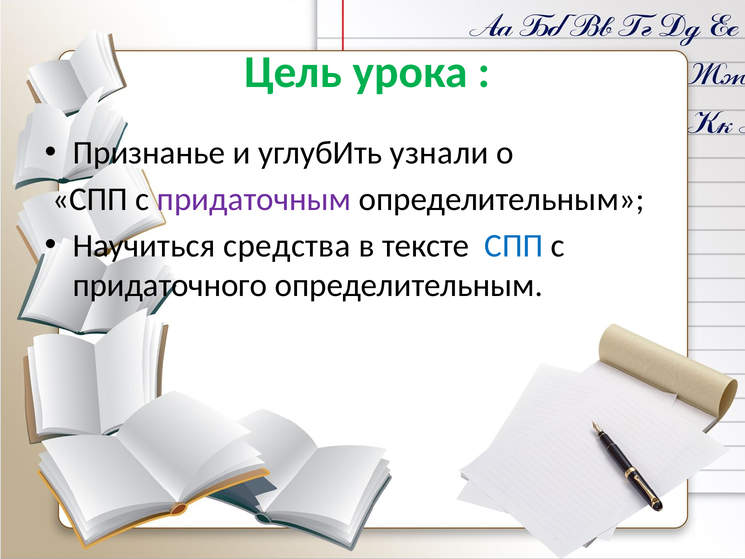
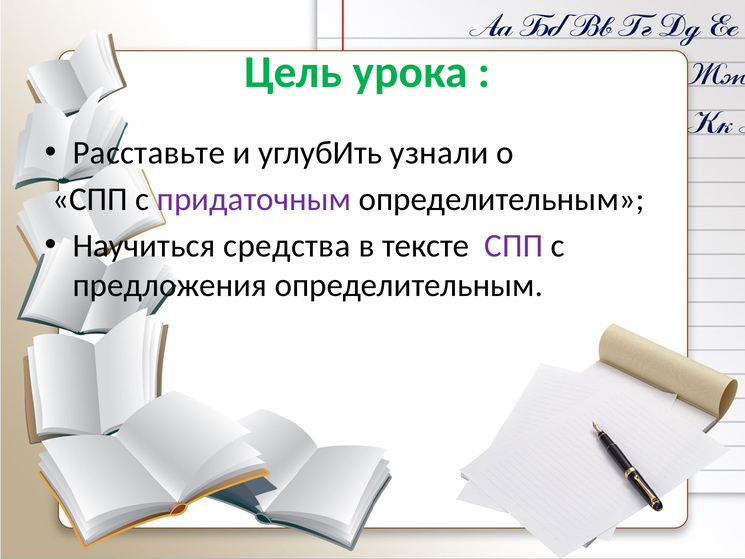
Признанье: Признанье -> Расставьте
СПП at (514, 246) colour: blue -> purple
придаточного: придаточного -> предложения
